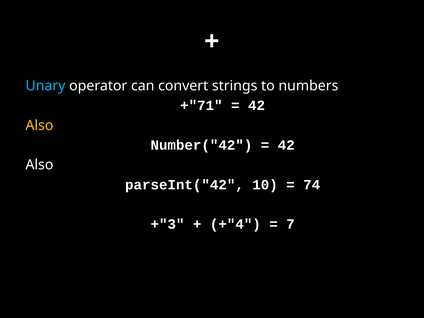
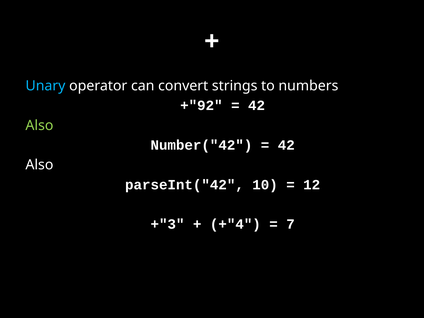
+"71: +"71 -> +"92
Also at (39, 125) colour: yellow -> light green
74: 74 -> 12
